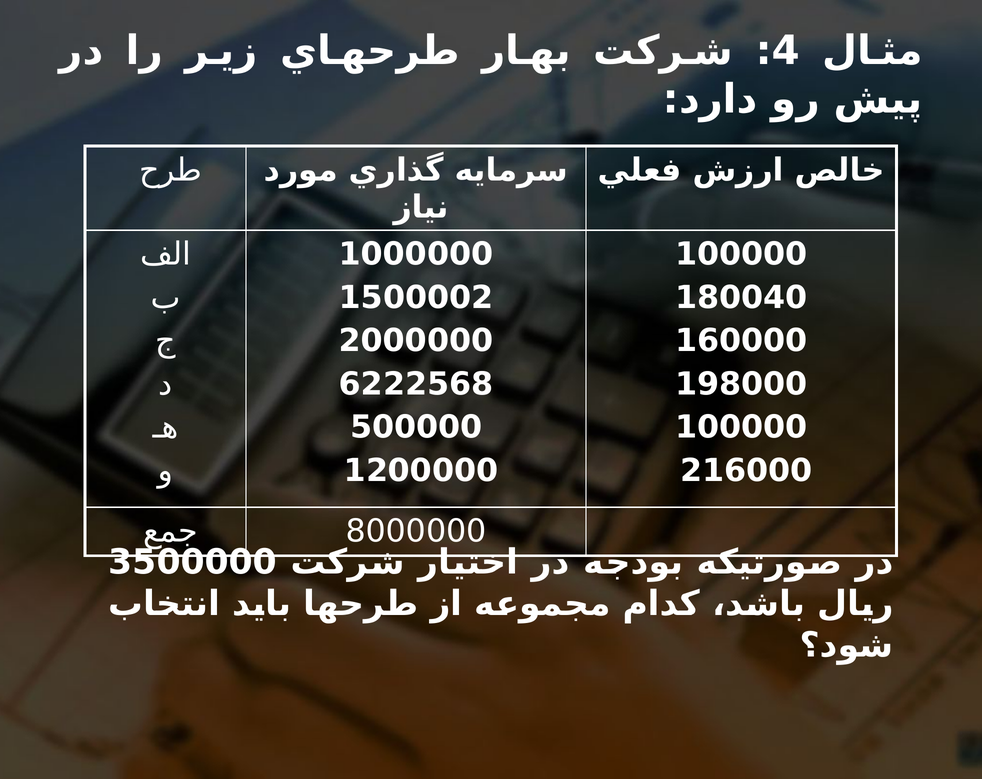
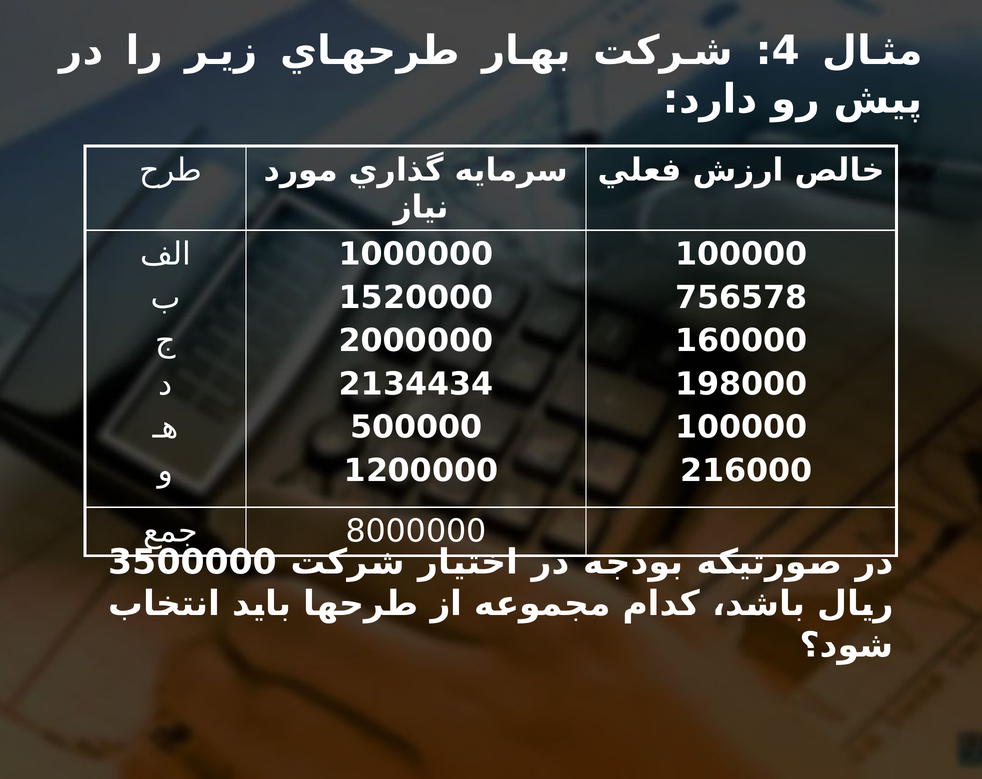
1500002: 1500002 -> 1520000
180040: 180040 -> 756578
6222568: 6222568 -> 2134434
